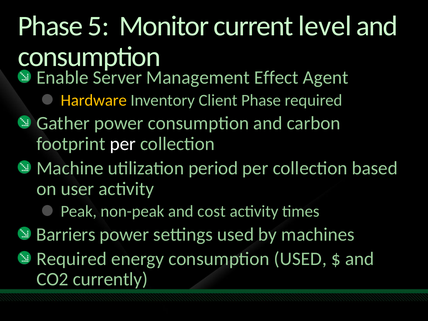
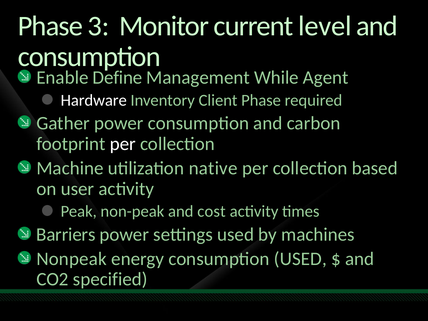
5: 5 -> 3
Server: Server -> Define
Effect: Effect -> While
Hardware colour: yellow -> white
period: period -> native
Required at (72, 259): Required -> Nonpeak
currently: currently -> specified
